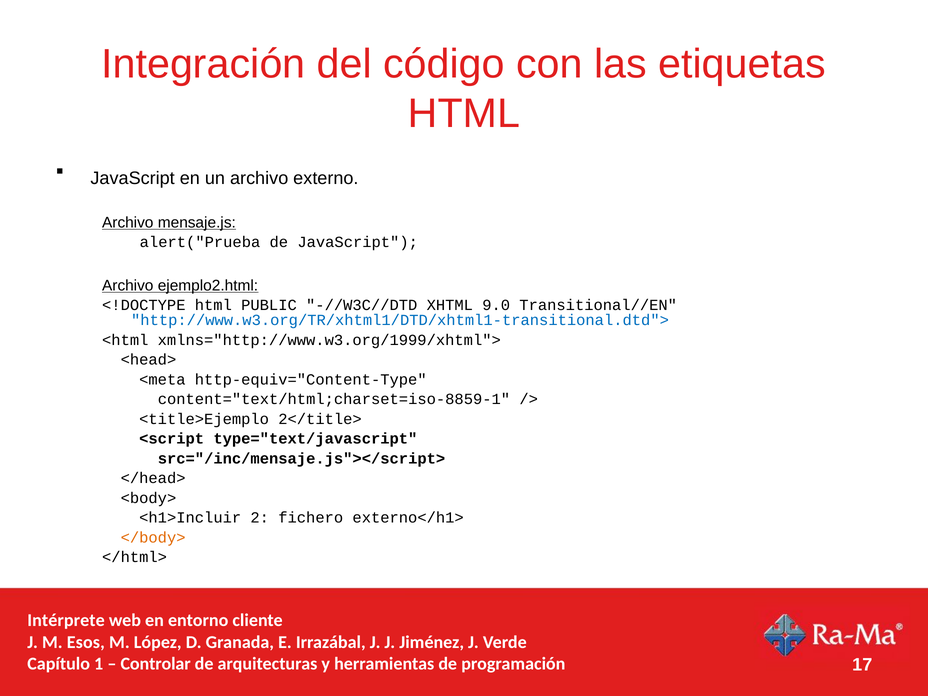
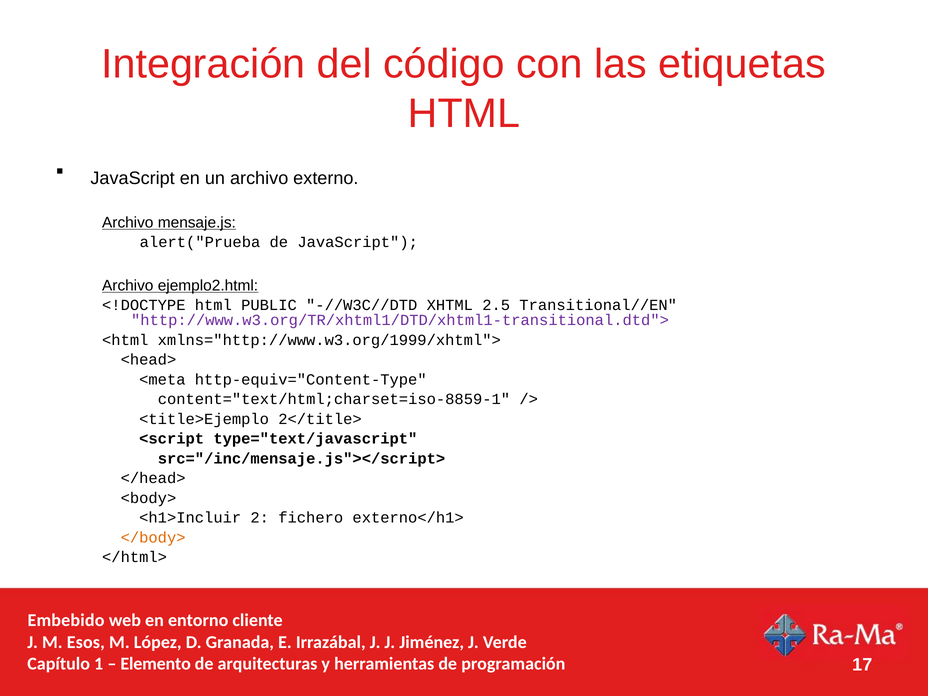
9.0: 9.0 -> 2.5
http://www.w3.org/TR/xhtml1/DTD/xhtml1-transitional.dtd"> colour: blue -> purple
Intérprete: Intérprete -> Embebido
Controlar: Controlar -> Elemento
